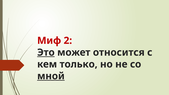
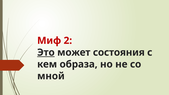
относится: относится -> состояния
только: только -> образа
мной underline: present -> none
